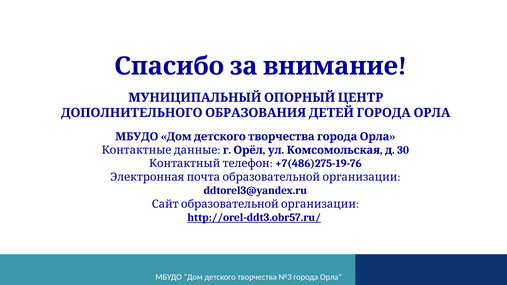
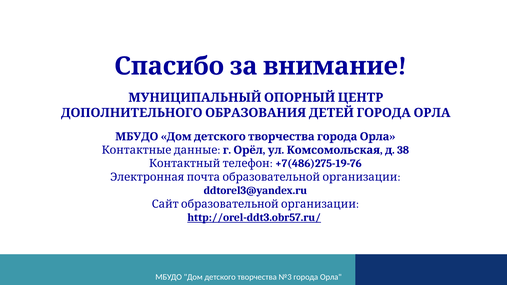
30: 30 -> 38
